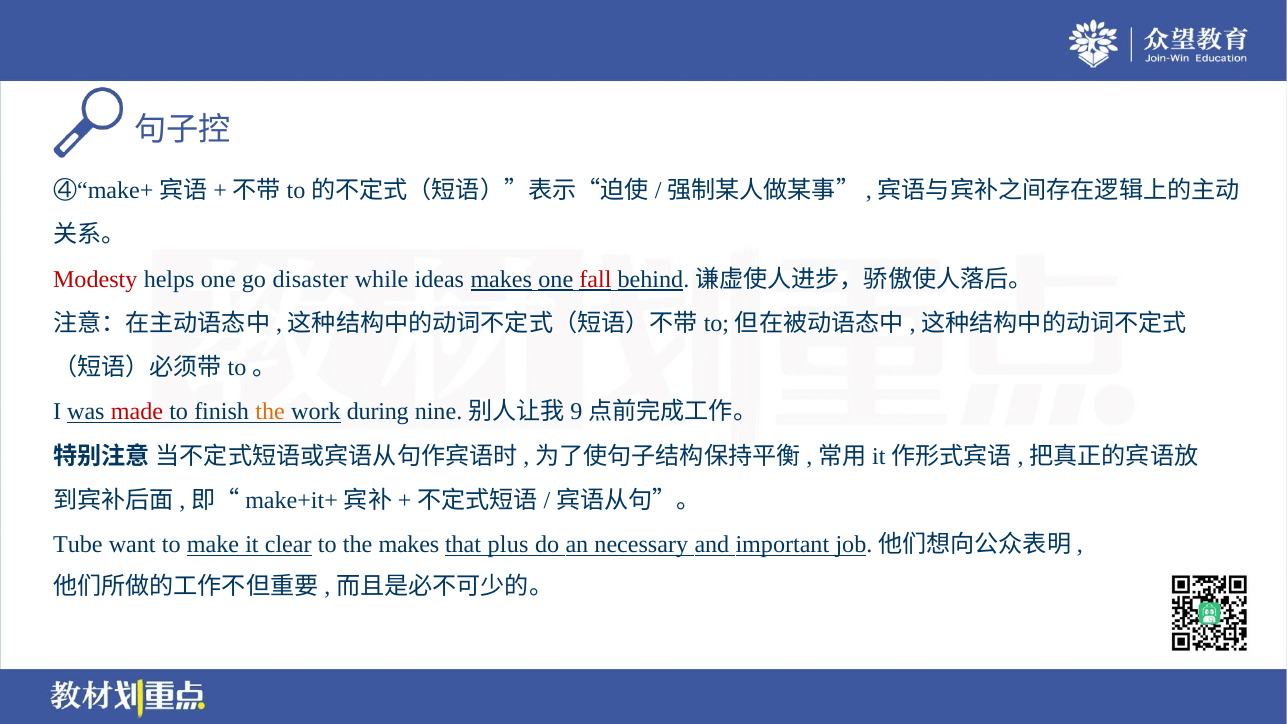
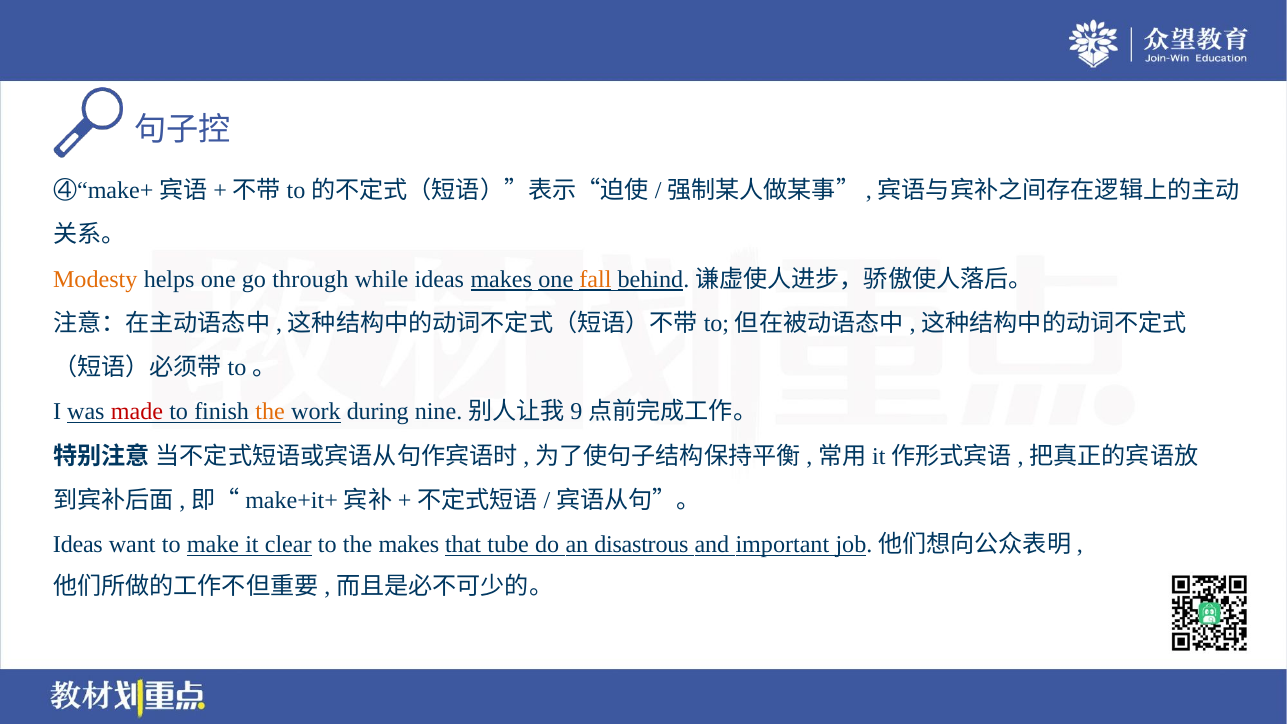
Modesty colour: red -> orange
disaster: disaster -> through
fall colour: red -> orange
Tube at (78, 545): Tube -> Ideas
plus: plus -> tube
necessary: necessary -> disastrous
